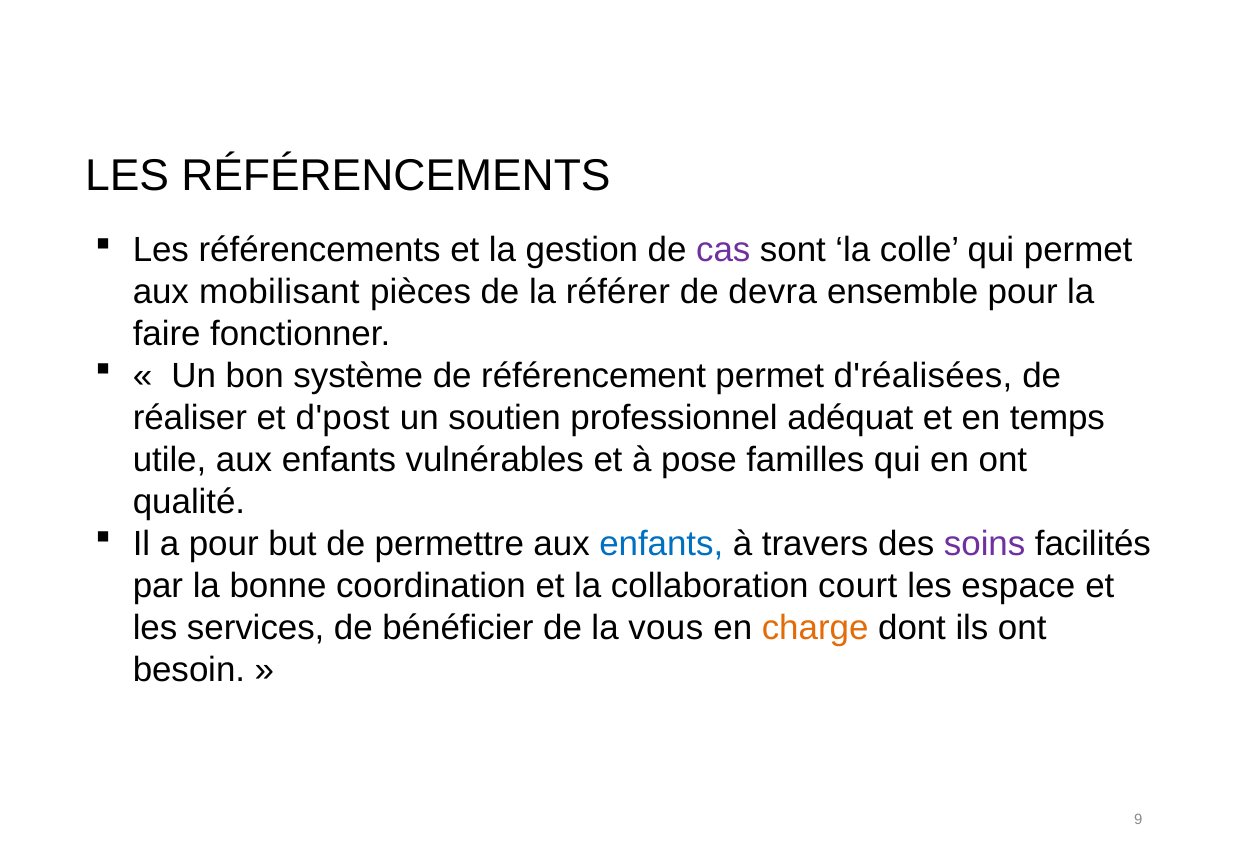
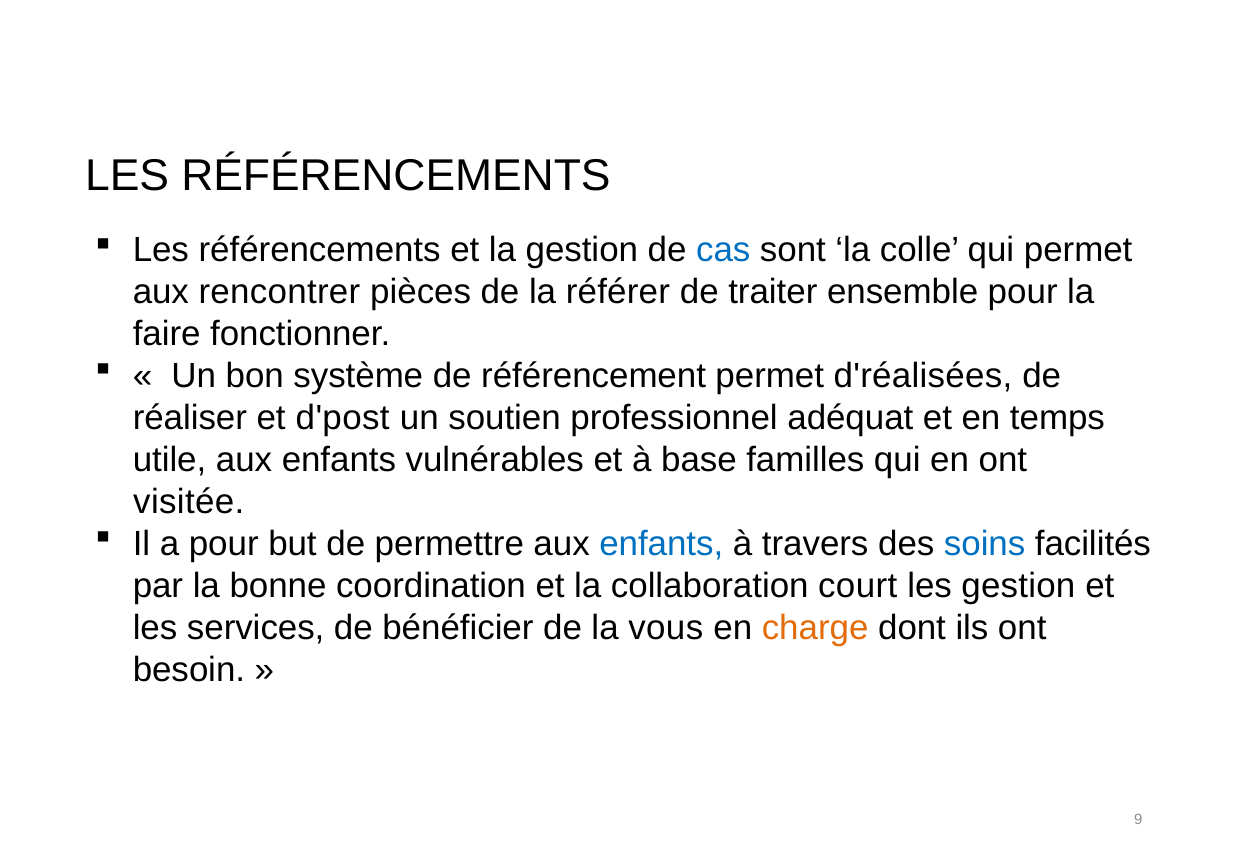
cas colour: purple -> blue
mobilisant: mobilisant -> rencontrer
devra: devra -> traiter
pose: pose -> base
qualité: qualité -> visitée
soins colour: purple -> blue
les espace: espace -> gestion
